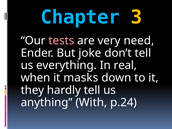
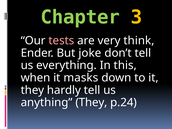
Chapter colour: light blue -> light green
need: need -> think
real: real -> this
anything With: With -> They
